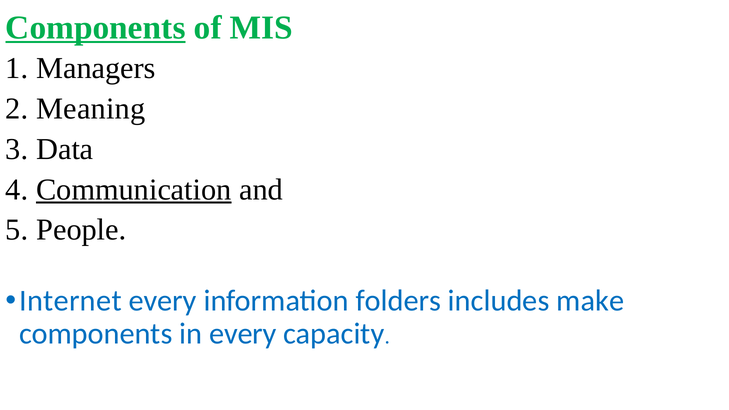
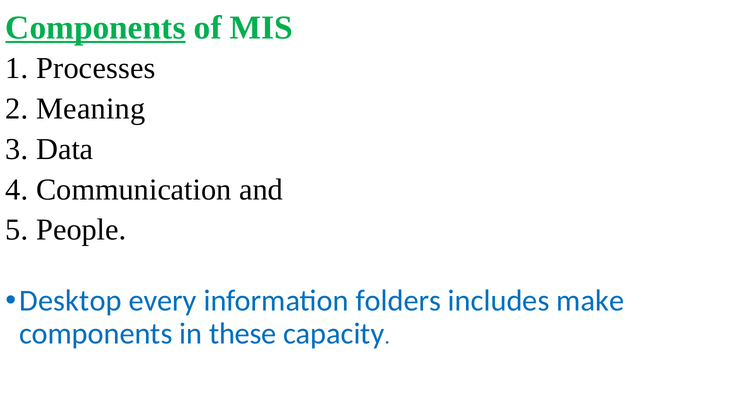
Managers: Managers -> Processes
Communication underline: present -> none
Internet: Internet -> Desktop
in every: every -> these
